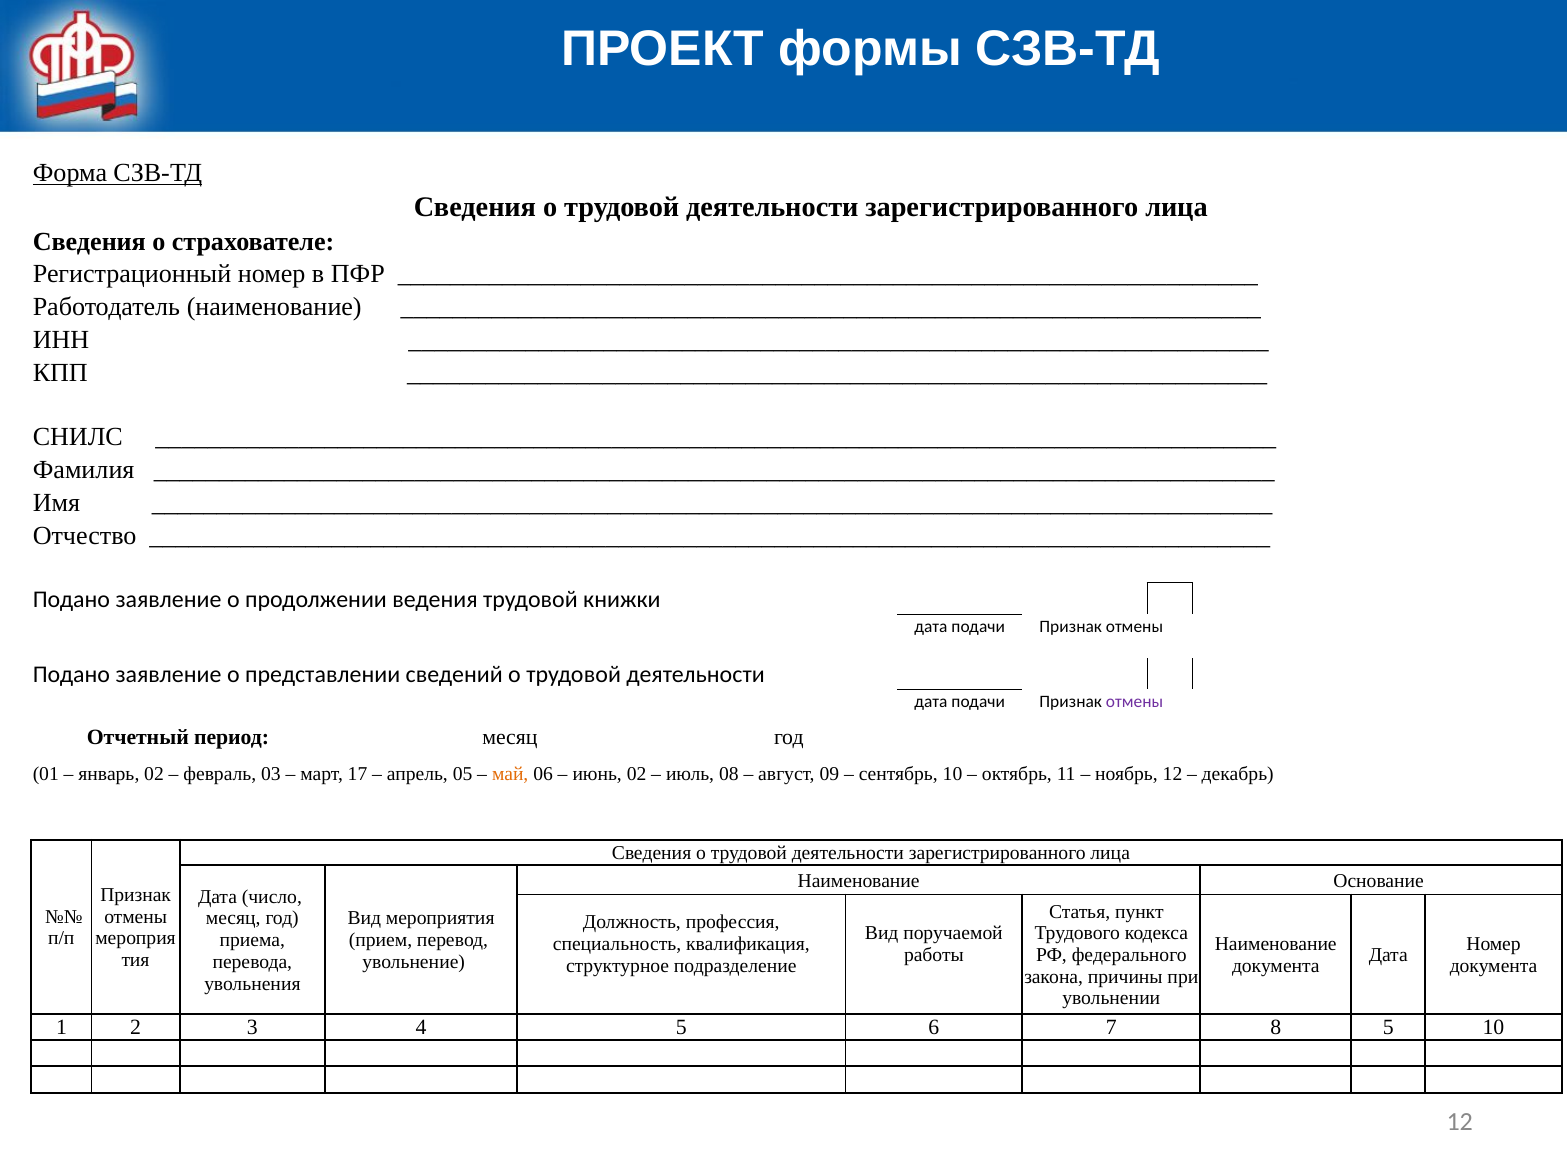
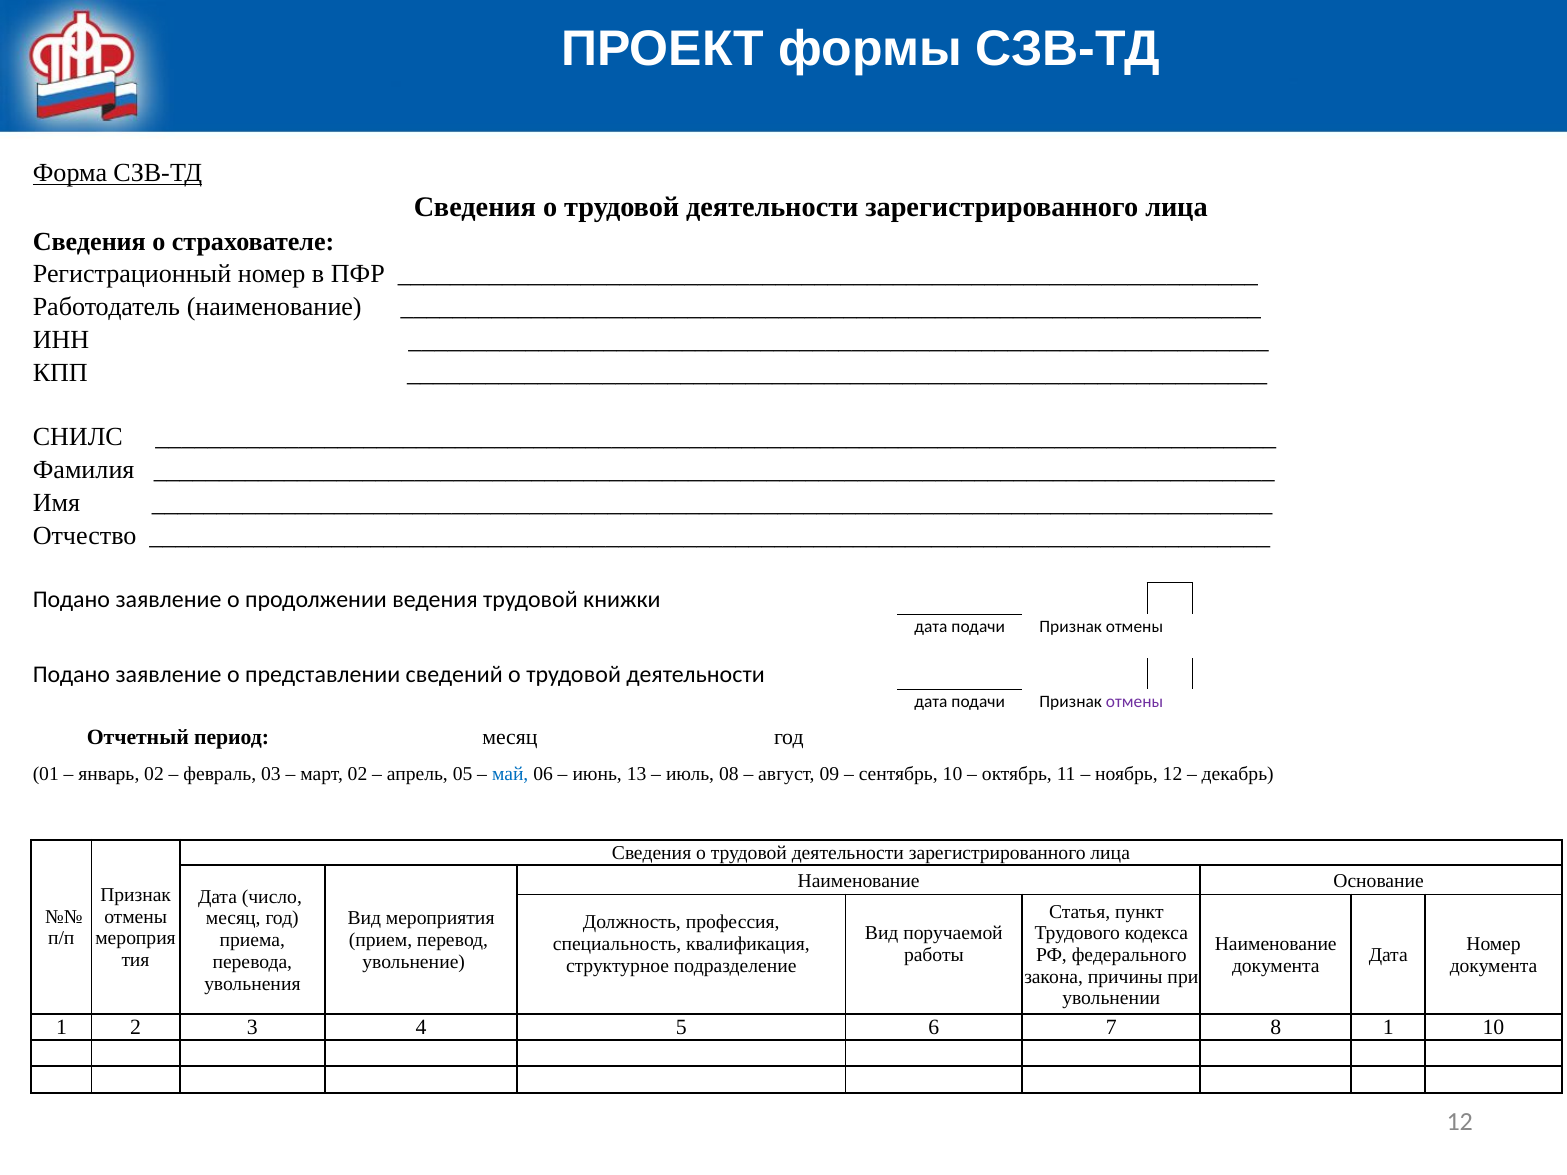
март 17: 17 -> 02
май colour: orange -> blue
июнь 02: 02 -> 13
8 5: 5 -> 1
